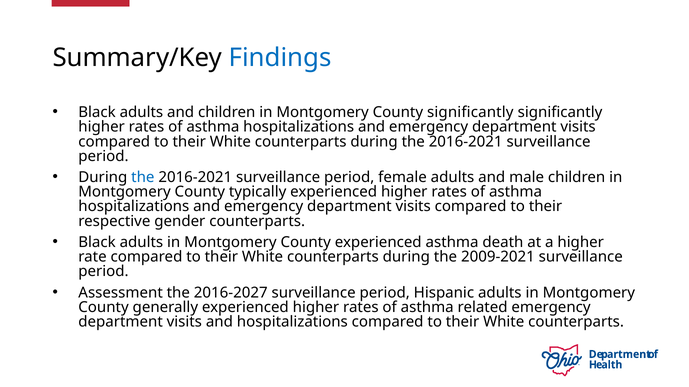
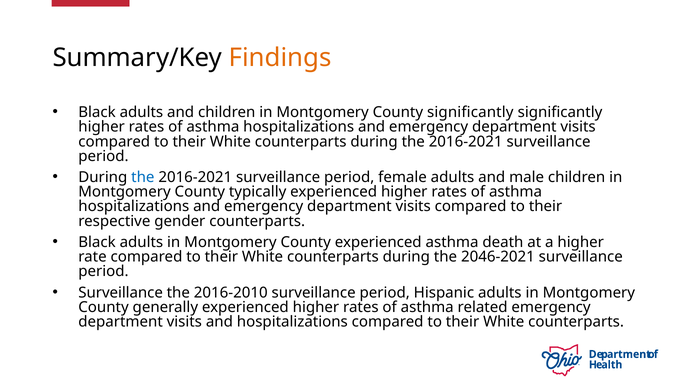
Findings colour: blue -> orange
2009-2021: 2009-2021 -> 2046-2021
Assessment at (121, 293): Assessment -> Surveillance
2016-2027: 2016-2027 -> 2016-2010
